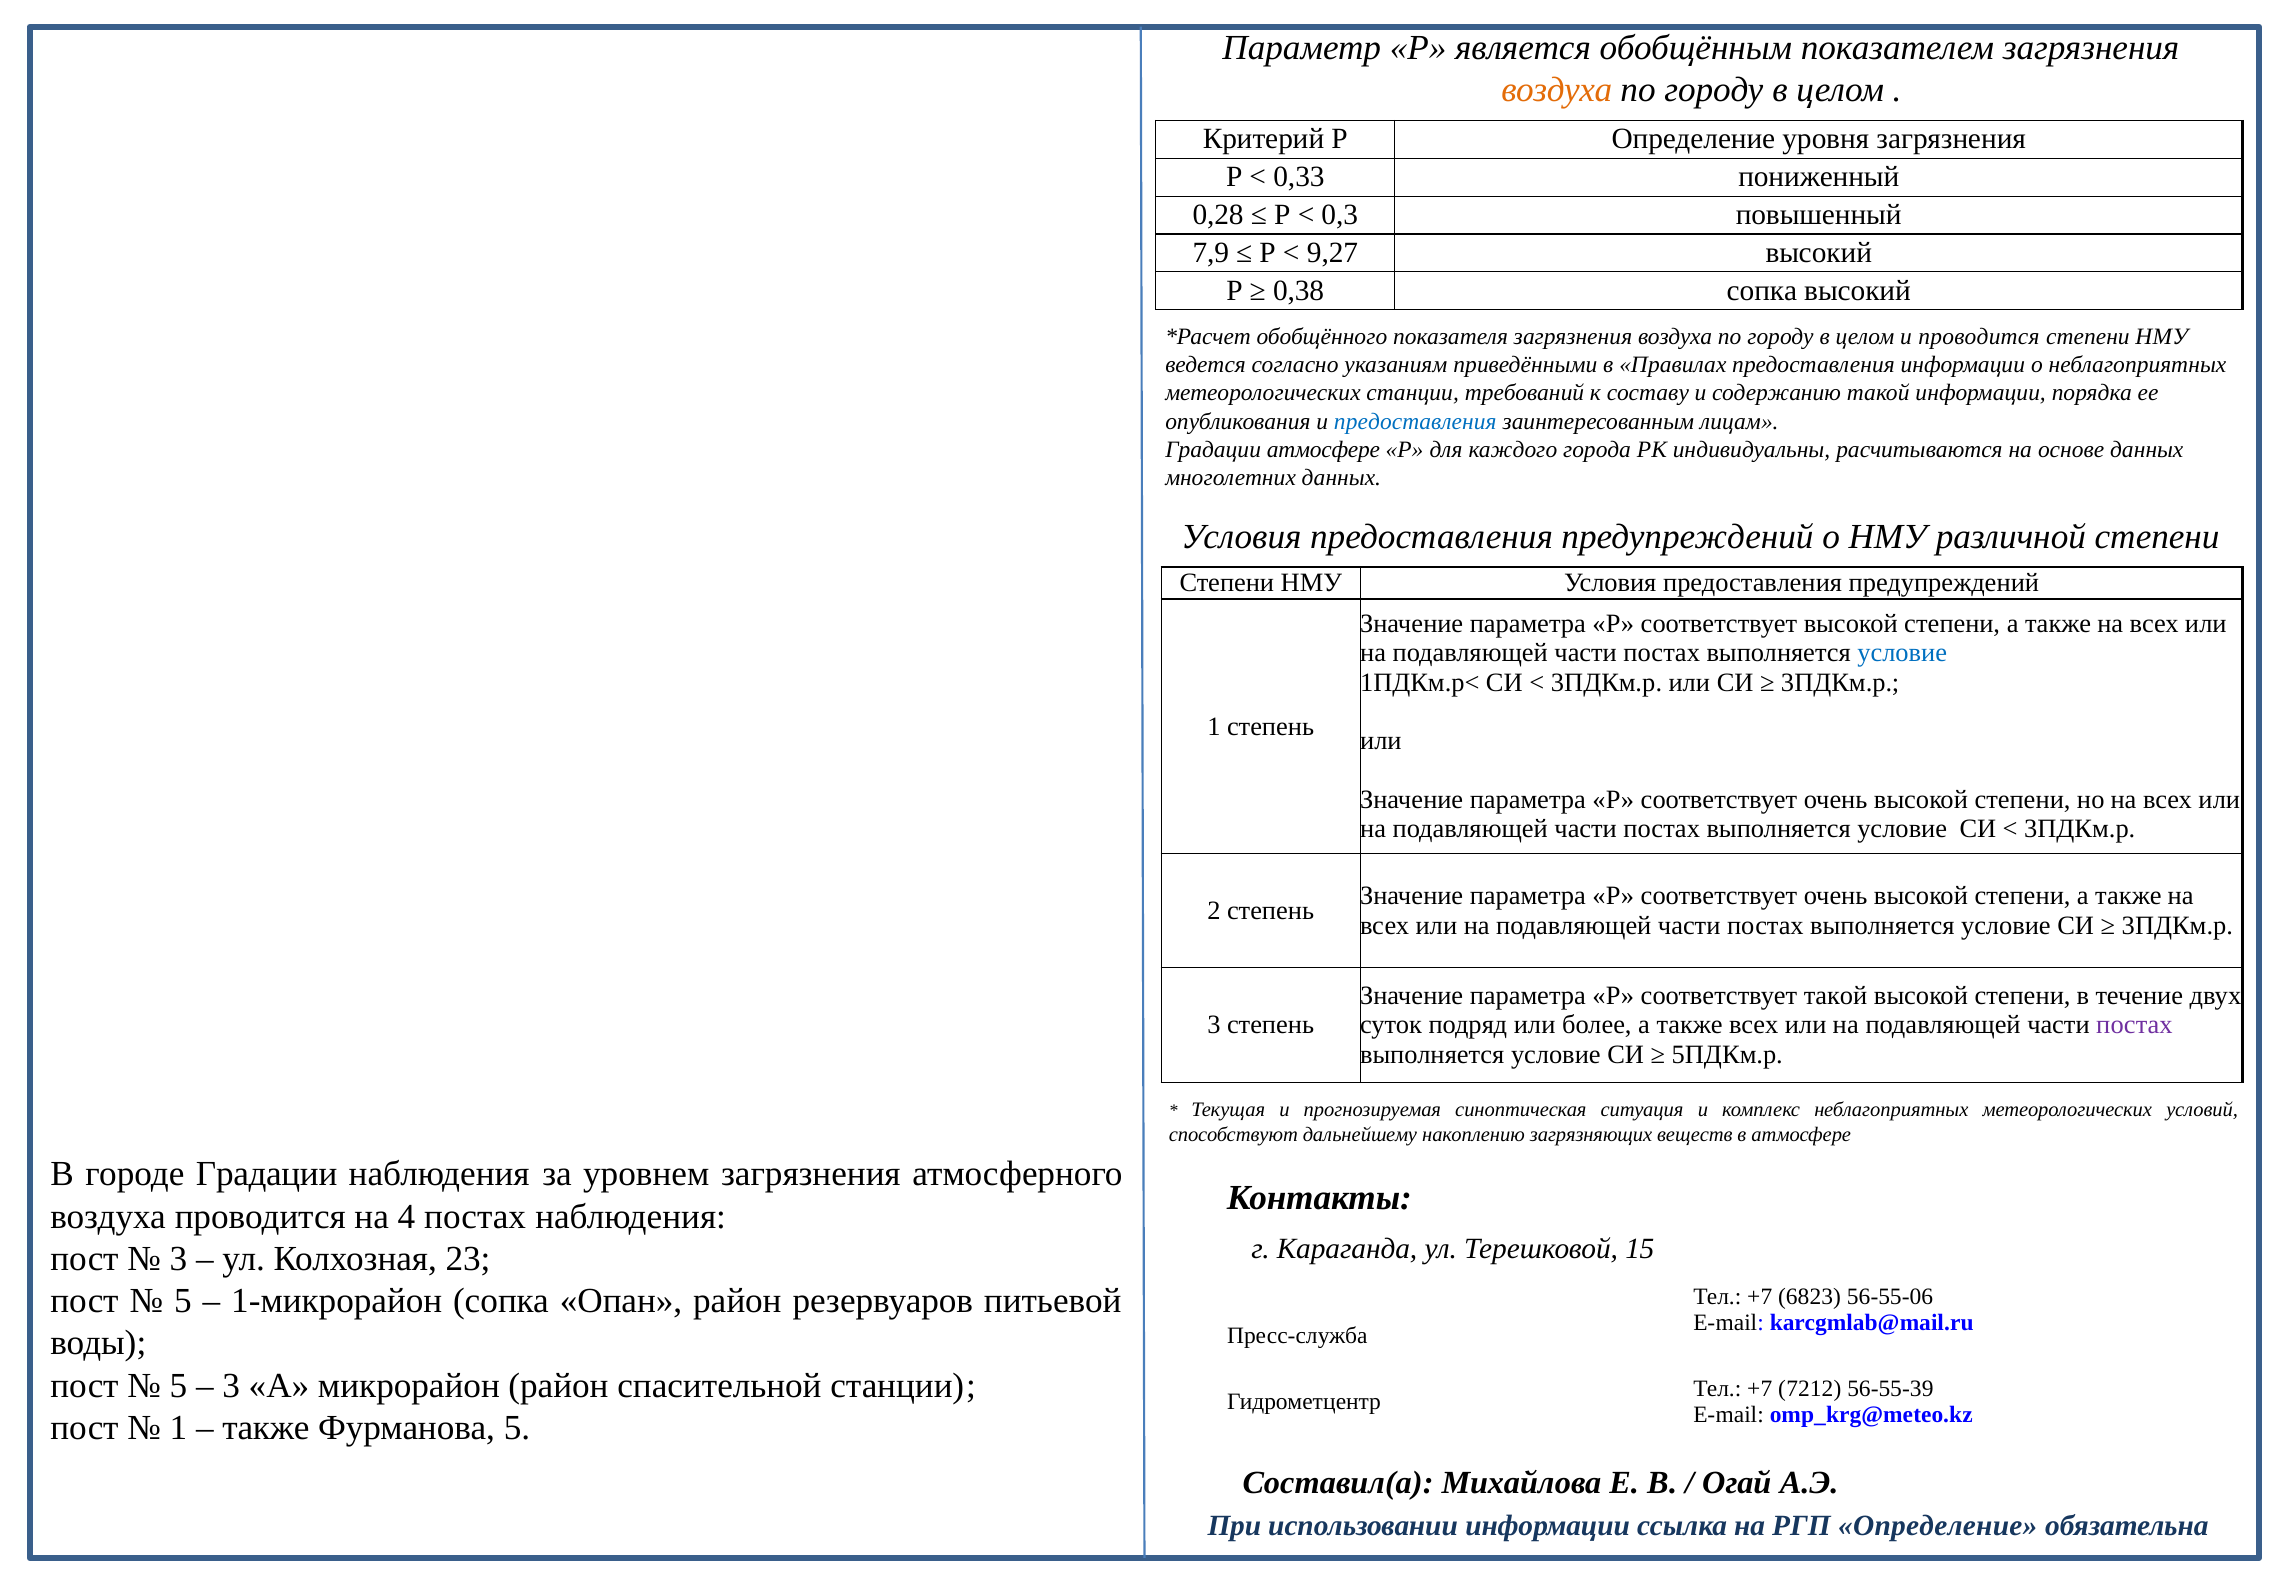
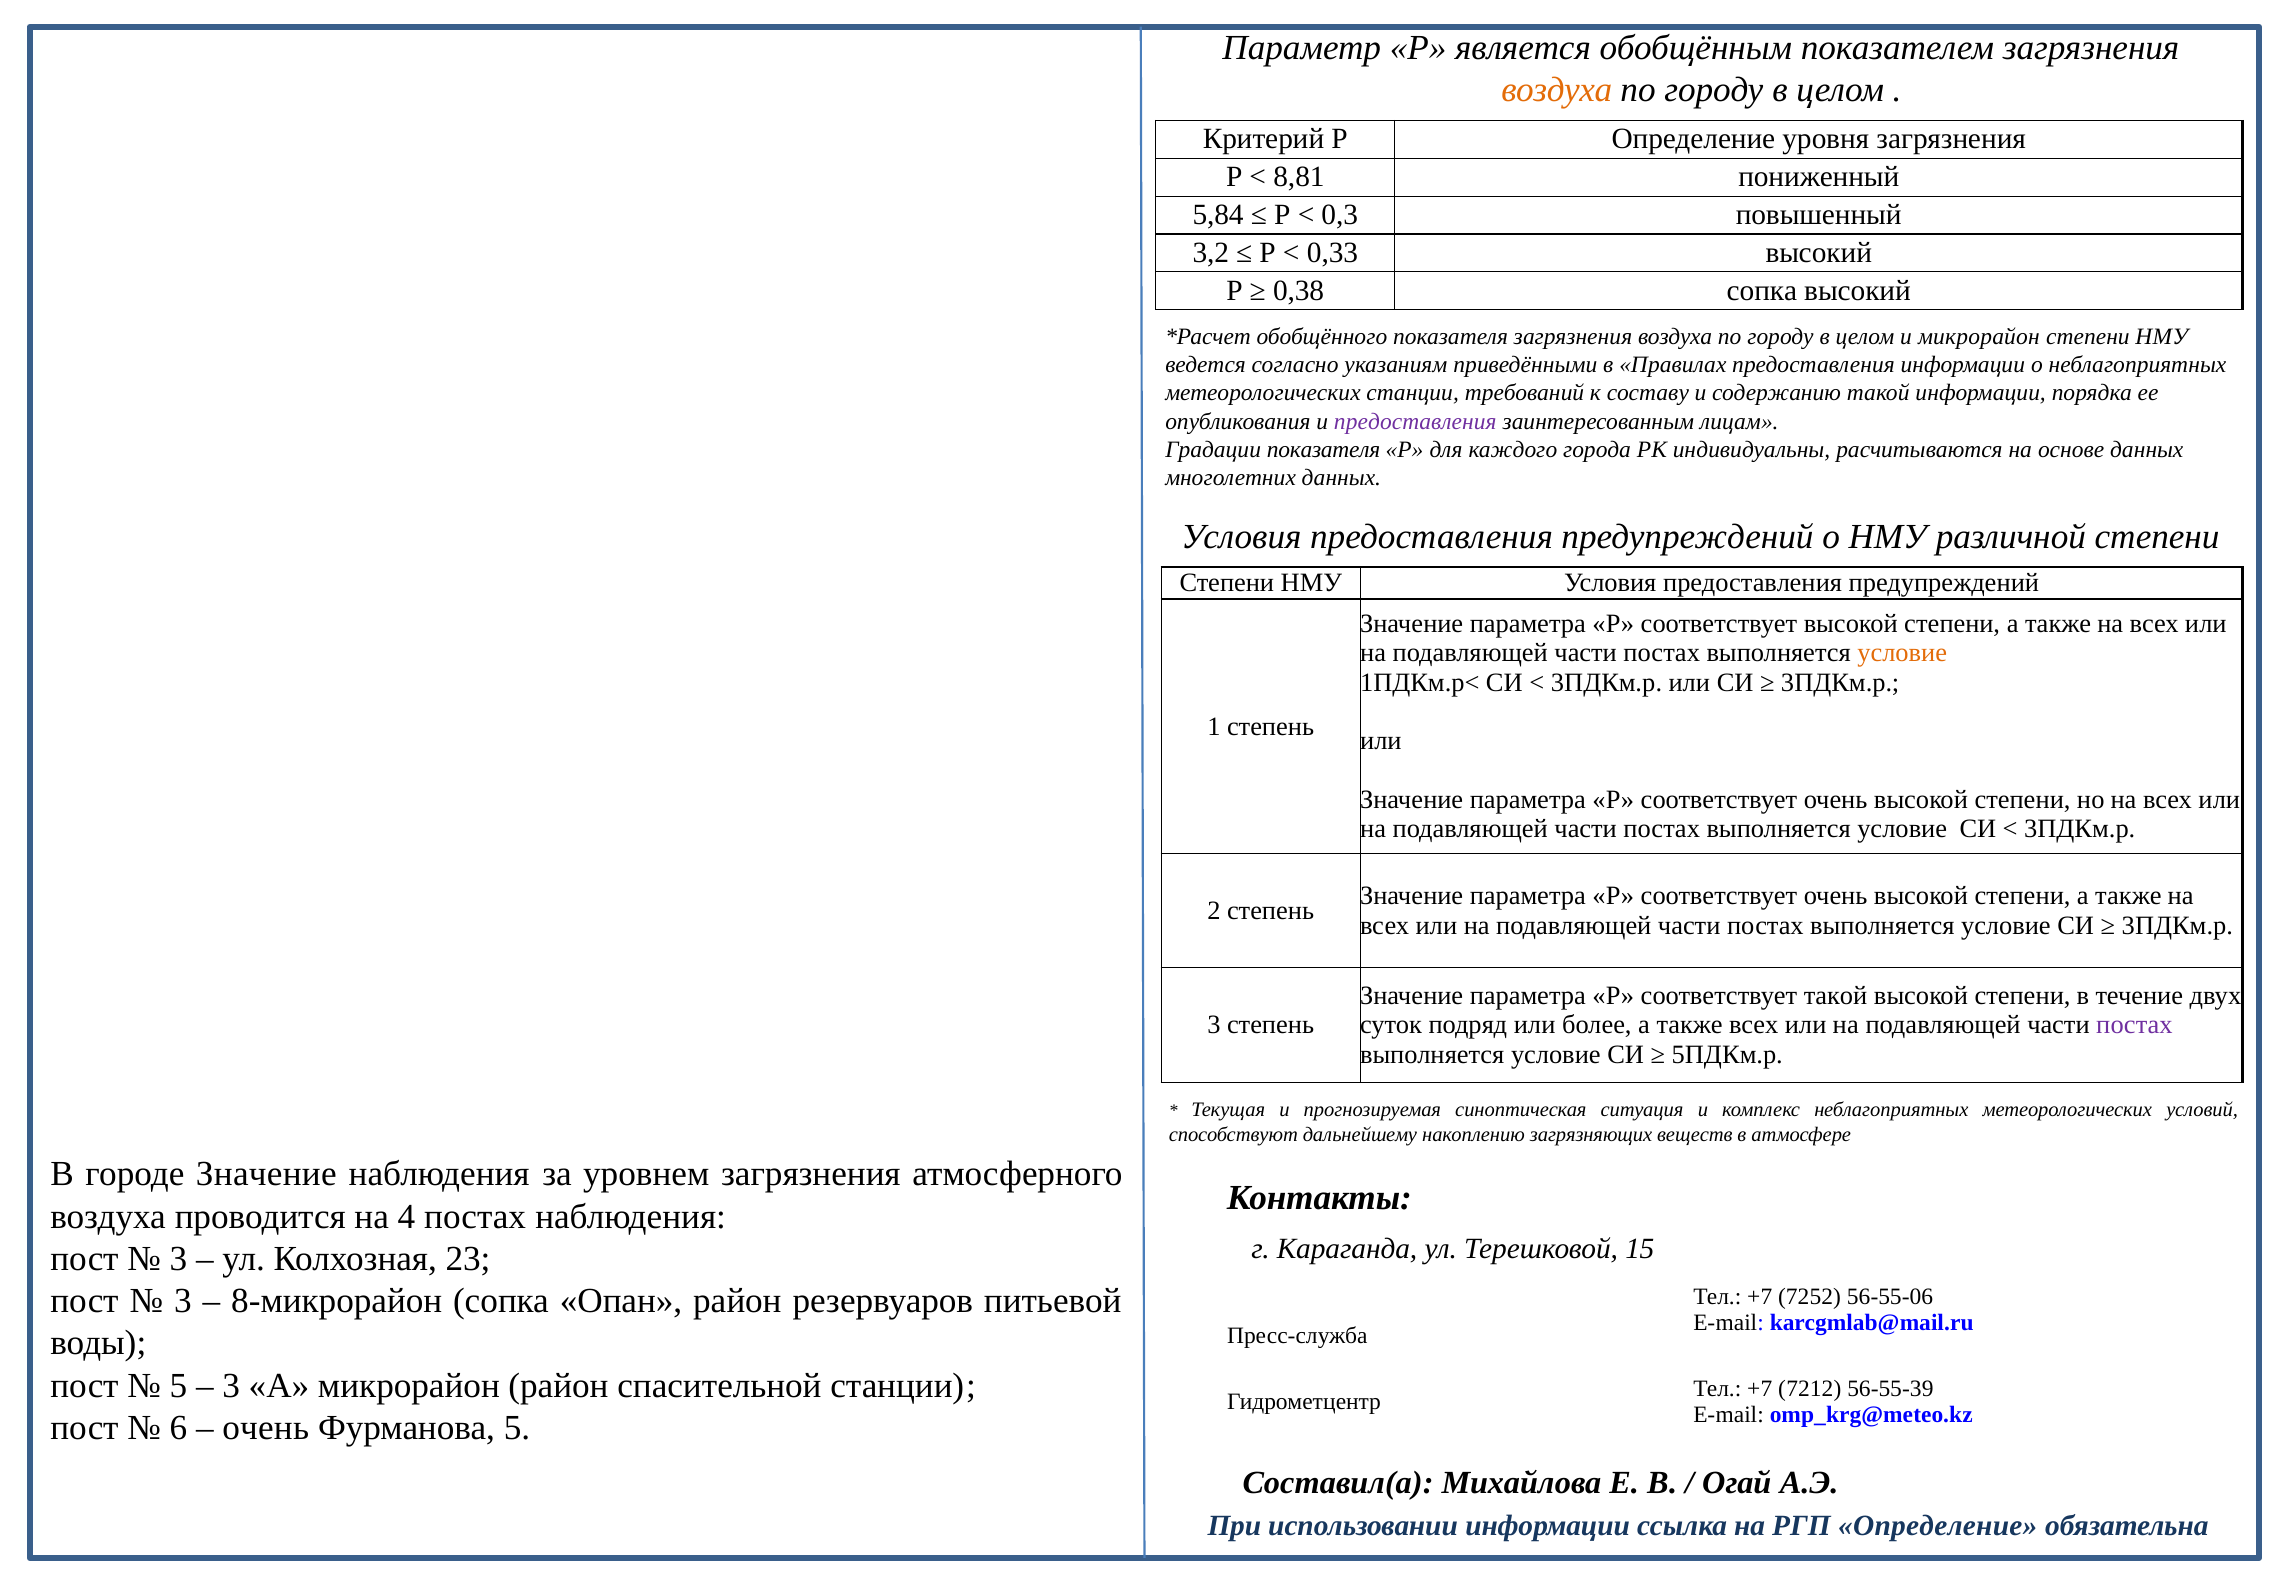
0,33: 0,33 -> 8,81
0,28: 0,28 -> 5,84
7,9: 7,9 -> 3,2
9,27: 9,27 -> 0,33
и проводится: проводится -> микрорайон
предоставления at (1415, 421) colour: blue -> purple
Градации атмосфере: атмосфере -> показателя
условие at (1902, 653) colour: blue -> orange
городе Градации: Градации -> Значение
5 at (183, 1301): 5 -> 3
1-микрорайон: 1-микрорайон -> 8-микрорайон
6823: 6823 -> 7252
1 at (178, 1427): 1 -> 6
также at (266, 1427): также -> очень
